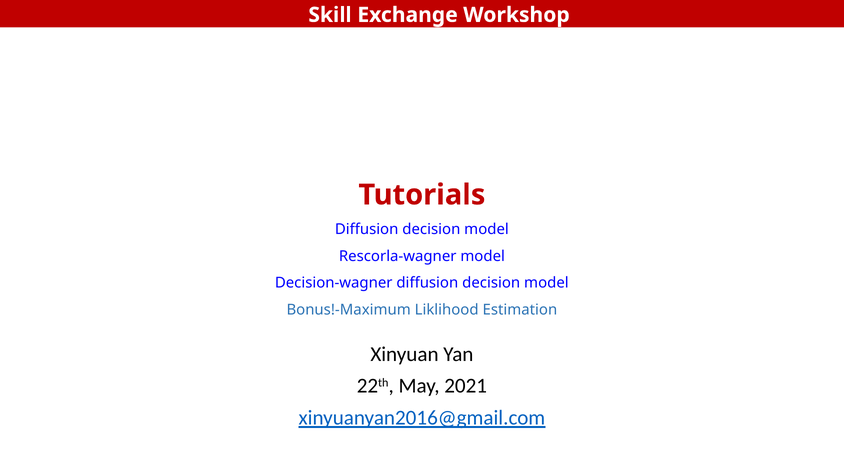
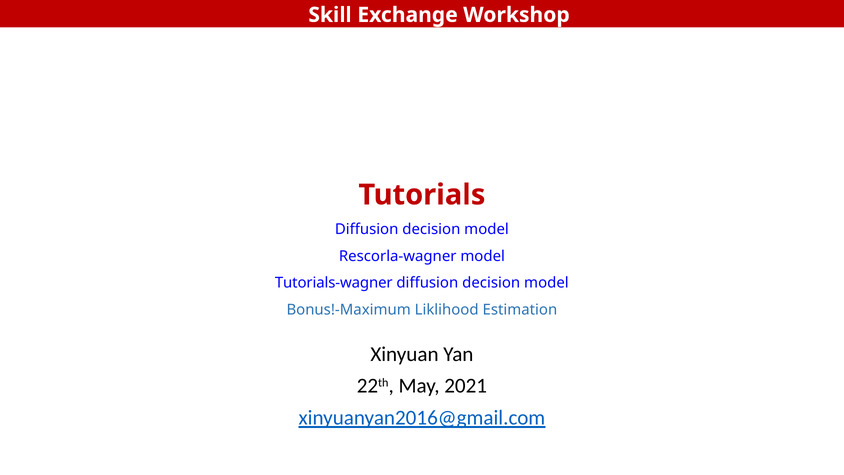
Decision-wagner: Decision-wagner -> Tutorials-wagner
